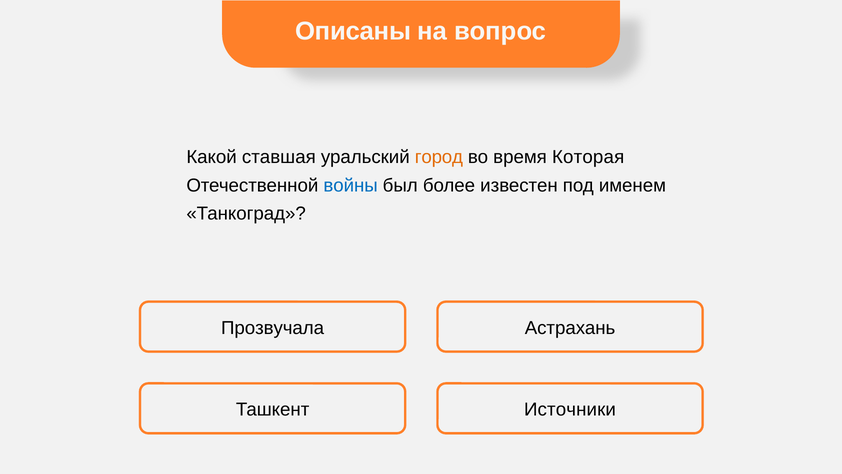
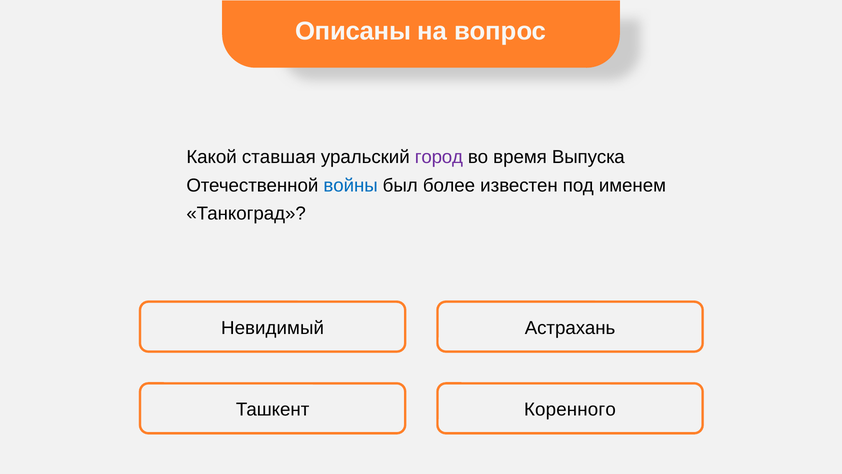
город colour: orange -> purple
Которая: Которая -> Выпуска
Прозвучала: Прозвучала -> Невидимый
Источники: Источники -> Коренного
